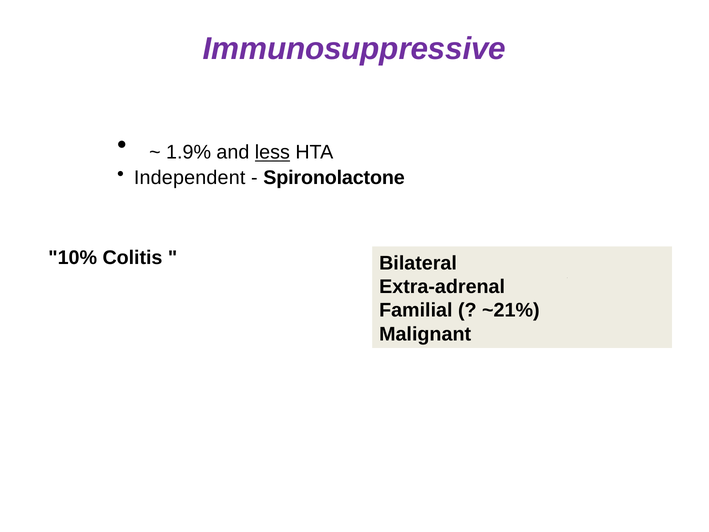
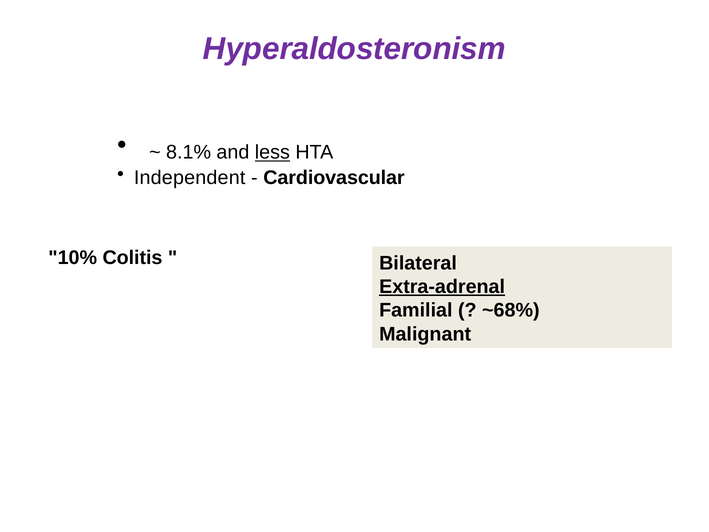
Immunosuppressive: Immunosuppressive -> Hyperaldosteronism
1.9%: 1.9% -> 8.1%
Spironolactone: Spironolactone -> Cardiovascular
Extra-adrenal underline: none -> present
~21%: ~21% -> ~68%
